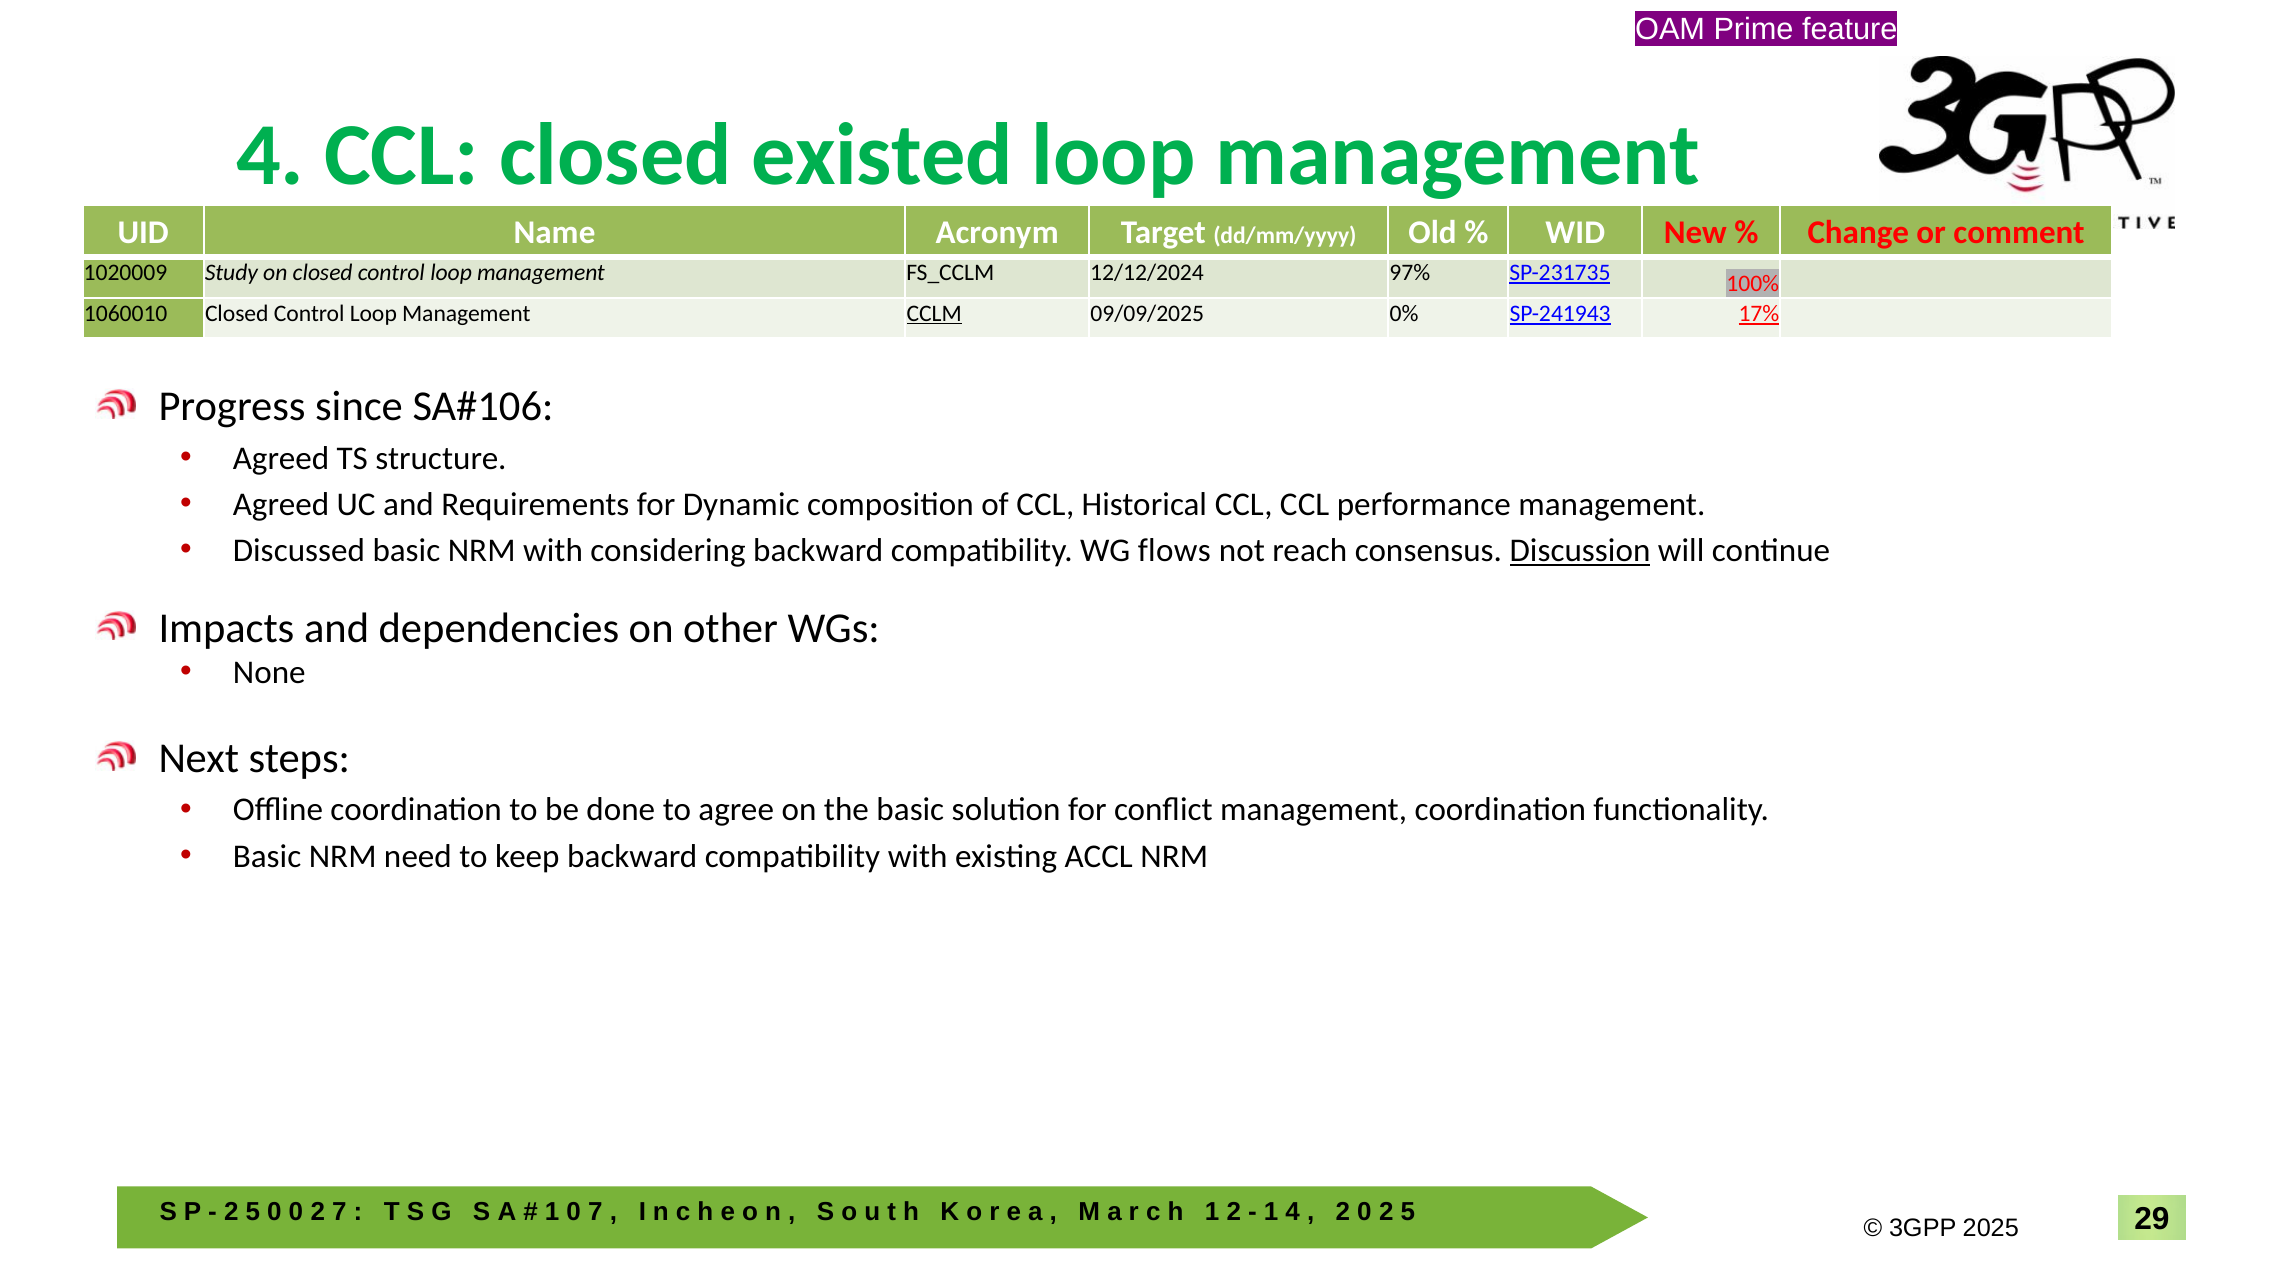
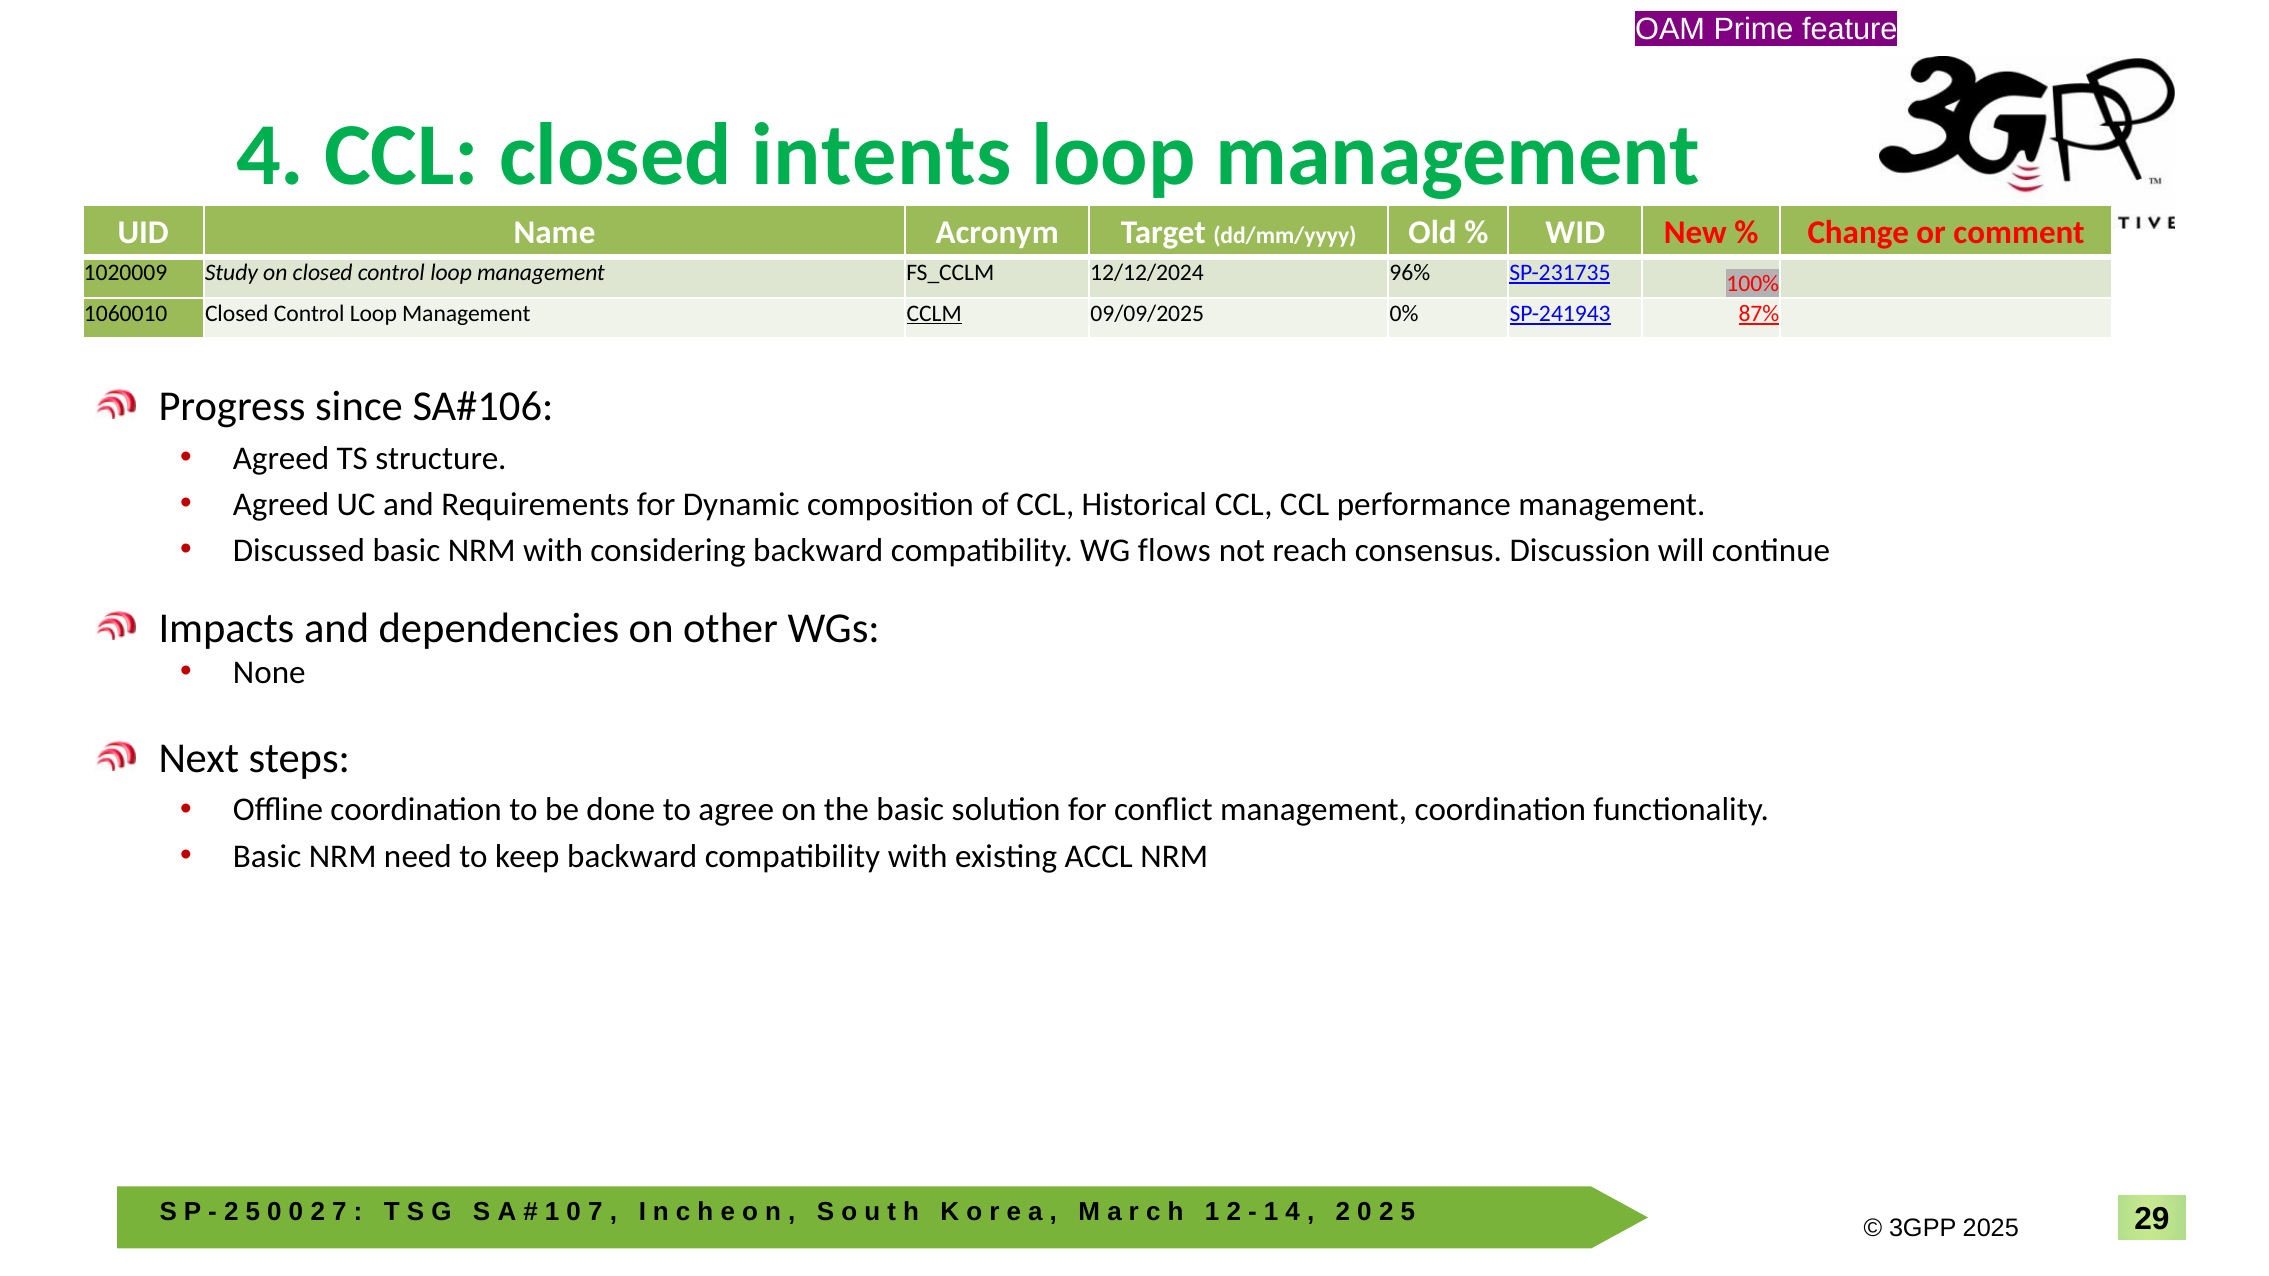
existed: existed -> intents
97%: 97% -> 96%
17%: 17% -> 87%
Discussion underline: present -> none
